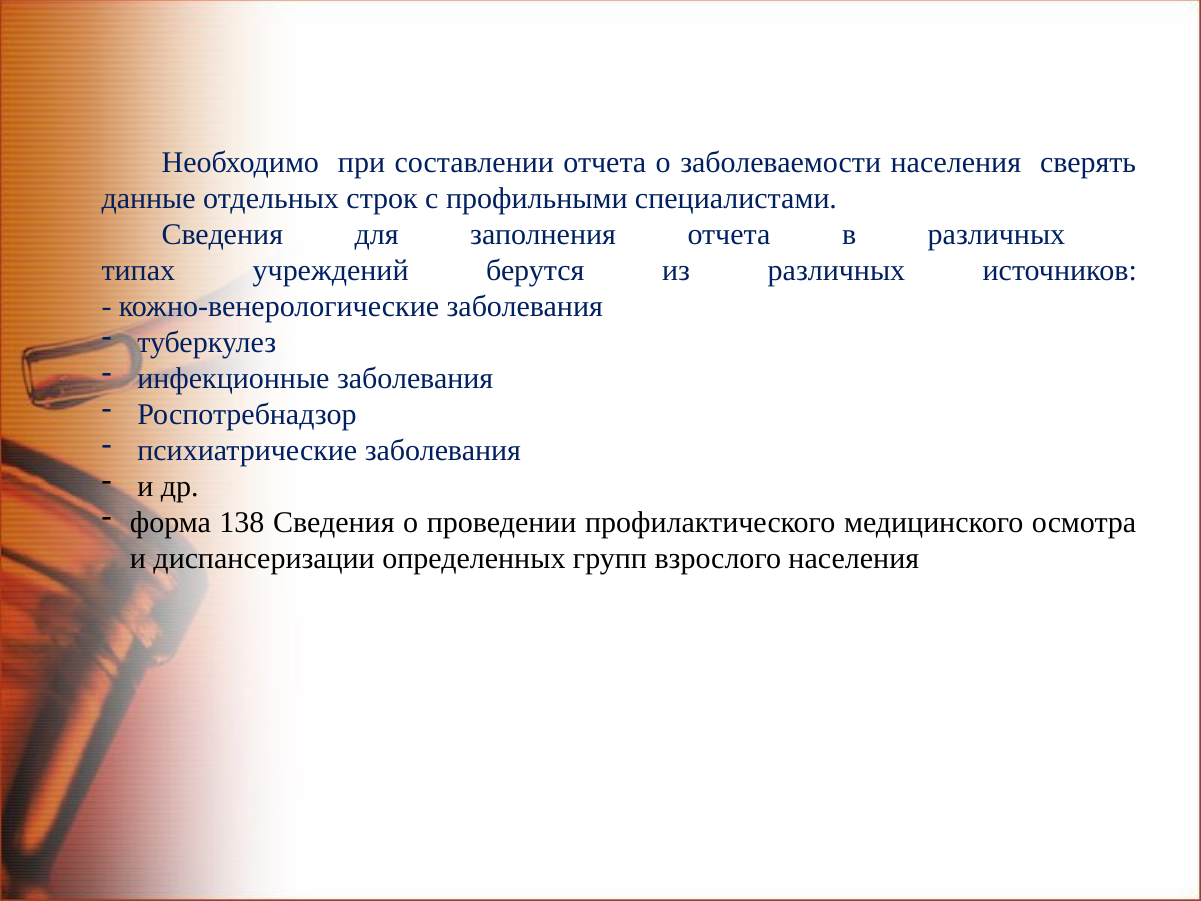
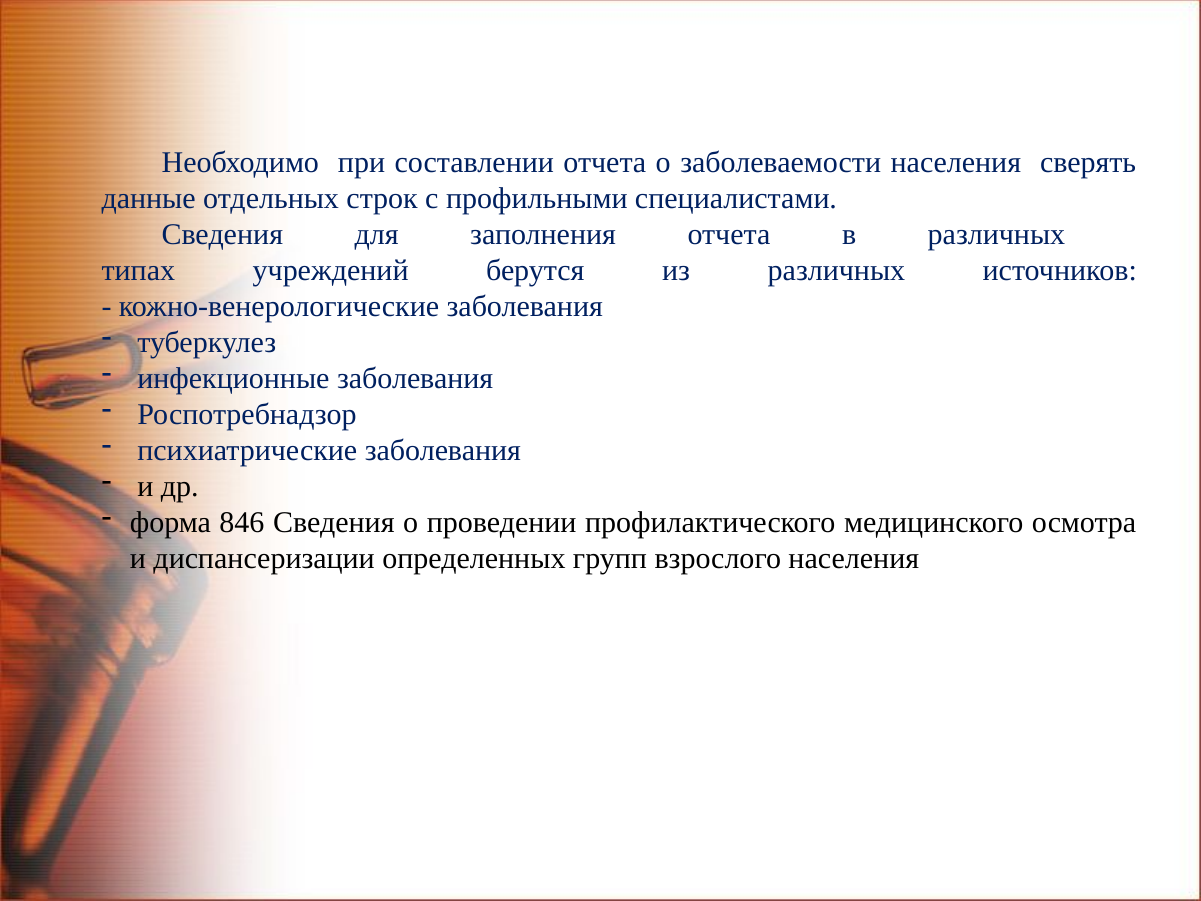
138: 138 -> 846
